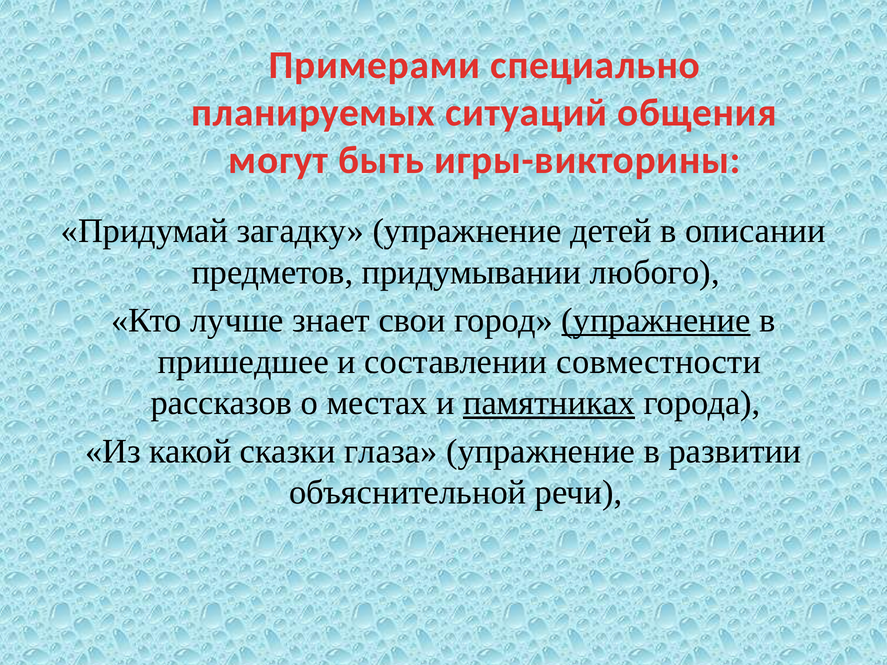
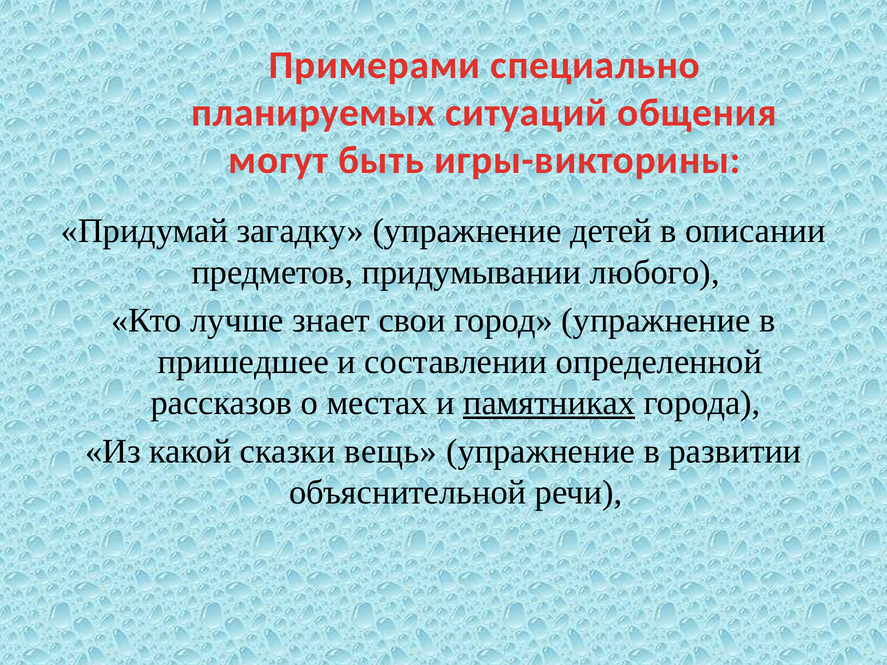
упражнение at (656, 320) underline: present -> none
совместности: совместности -> определенной
глаза: глаза -> вещь
